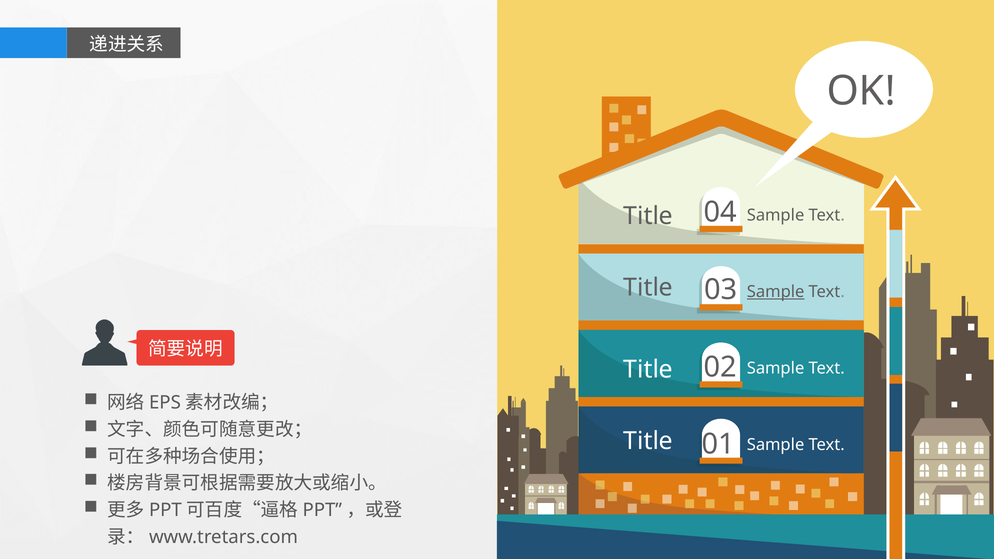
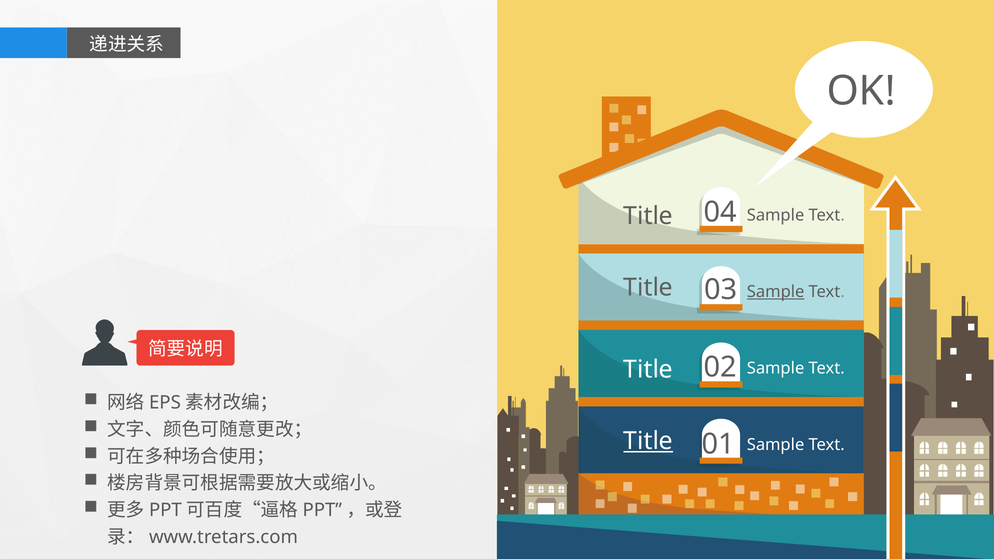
Title at (648, 441) underline: none -> present
